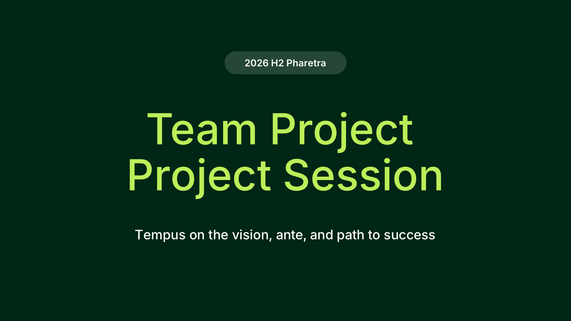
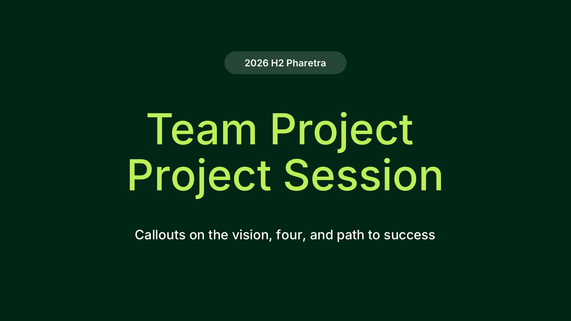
Tempus: Tempus -> Callouts
ante: ante -> four
